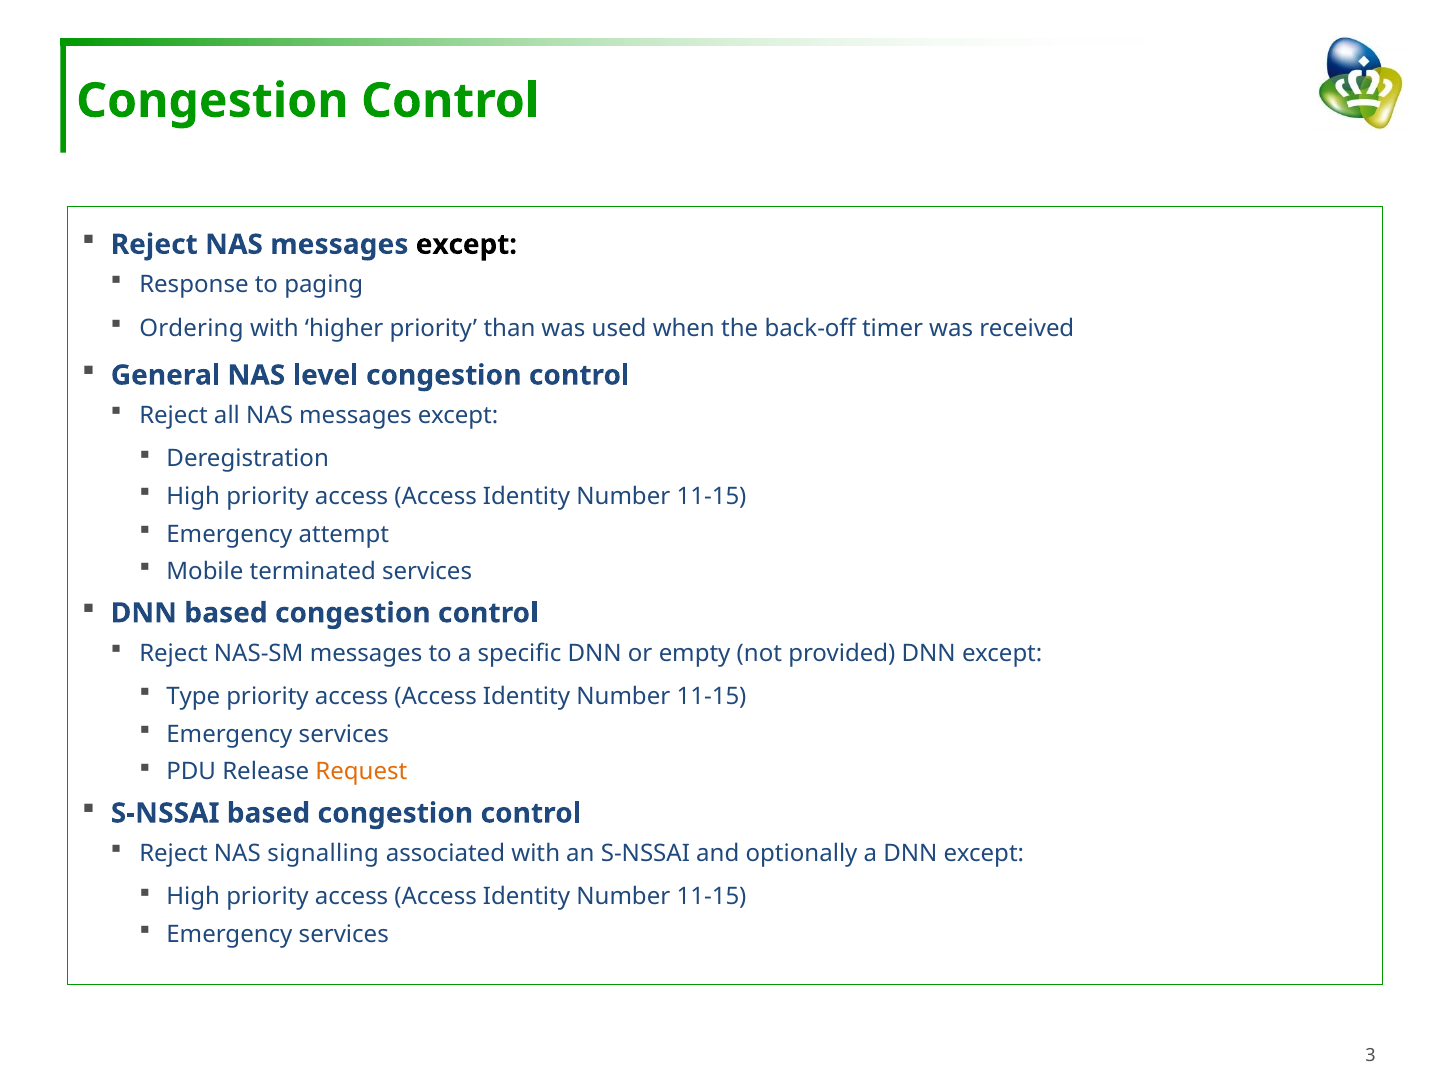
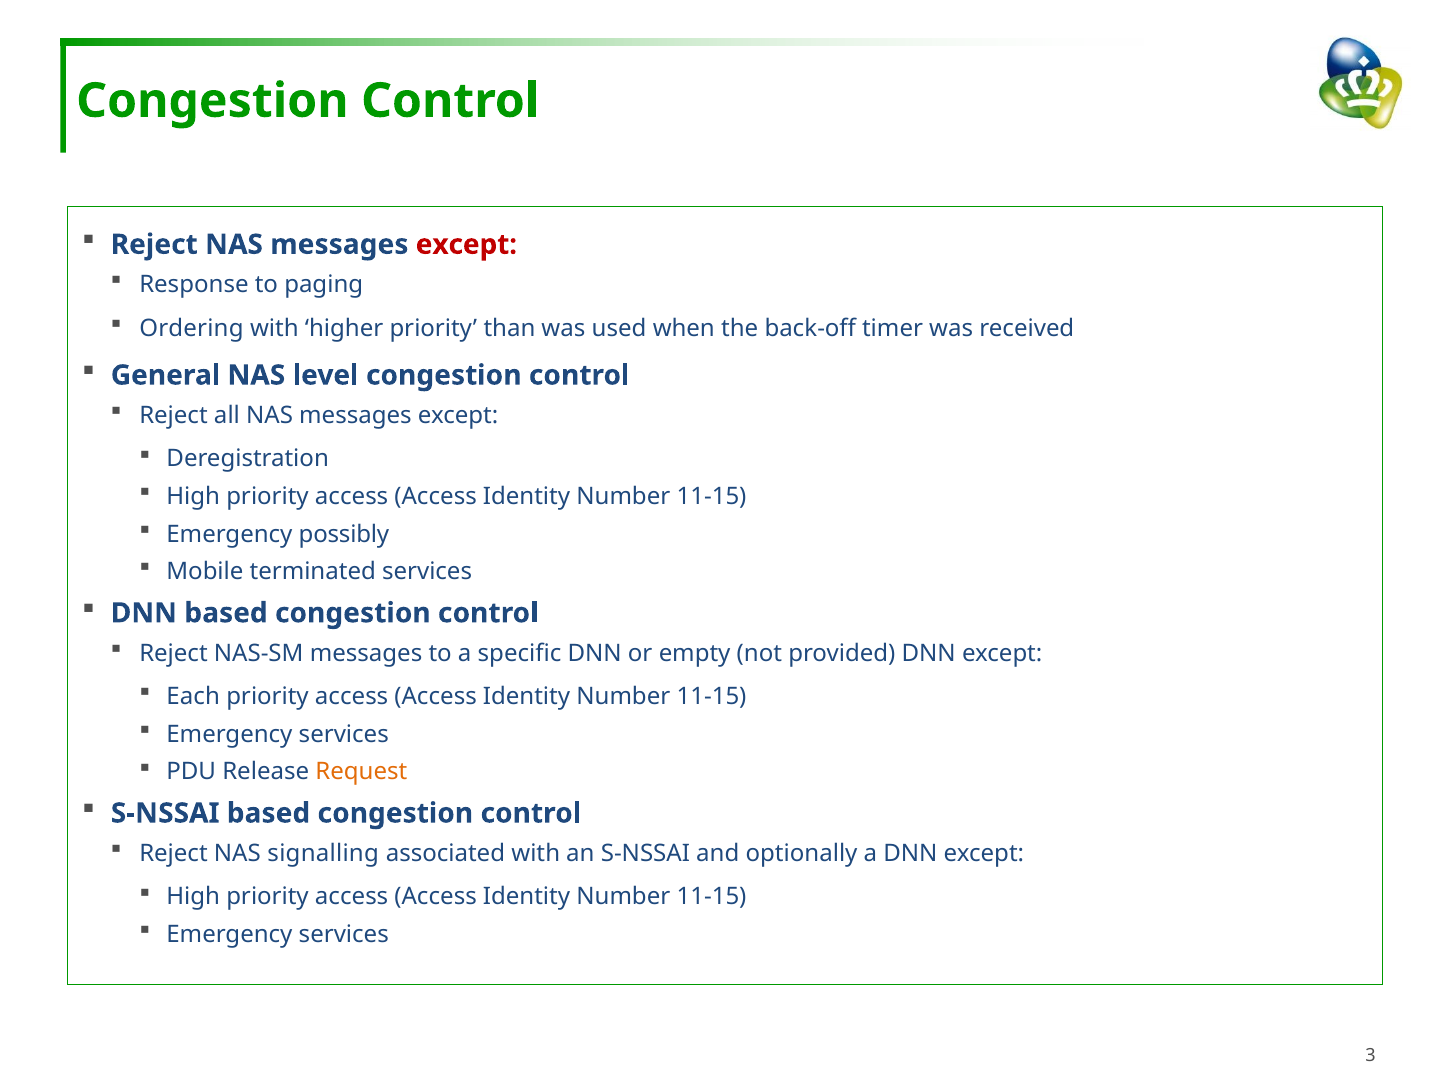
except at (466, 244) colour: black -> red
attempt: attempt -> possibly
Type: Type -> Each
